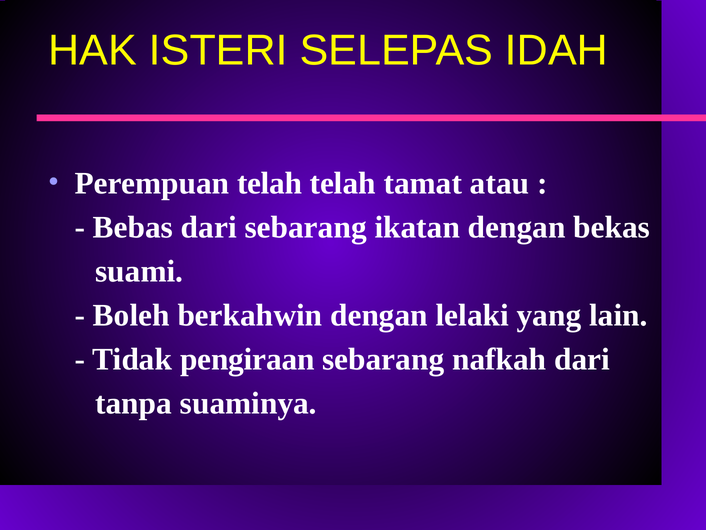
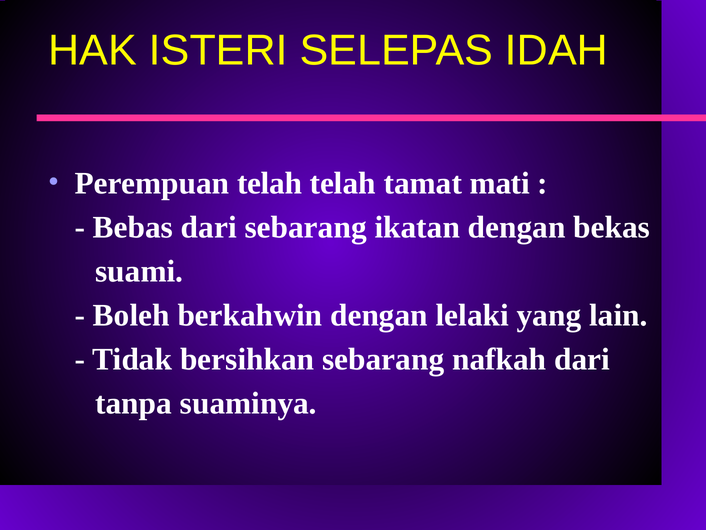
atau: atau -> mati
pengiraan: pengiraan -> bersihkan
